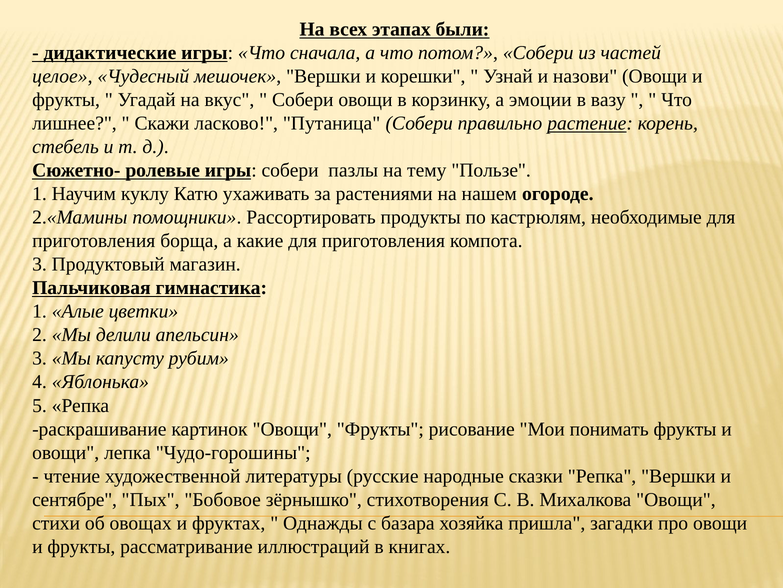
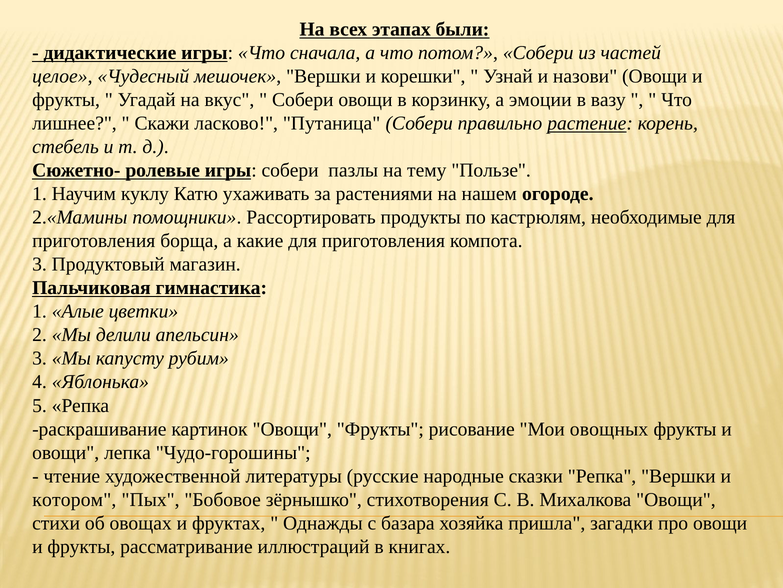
понимать: понимать -> овощных
сентябре: сентябре -> котором
